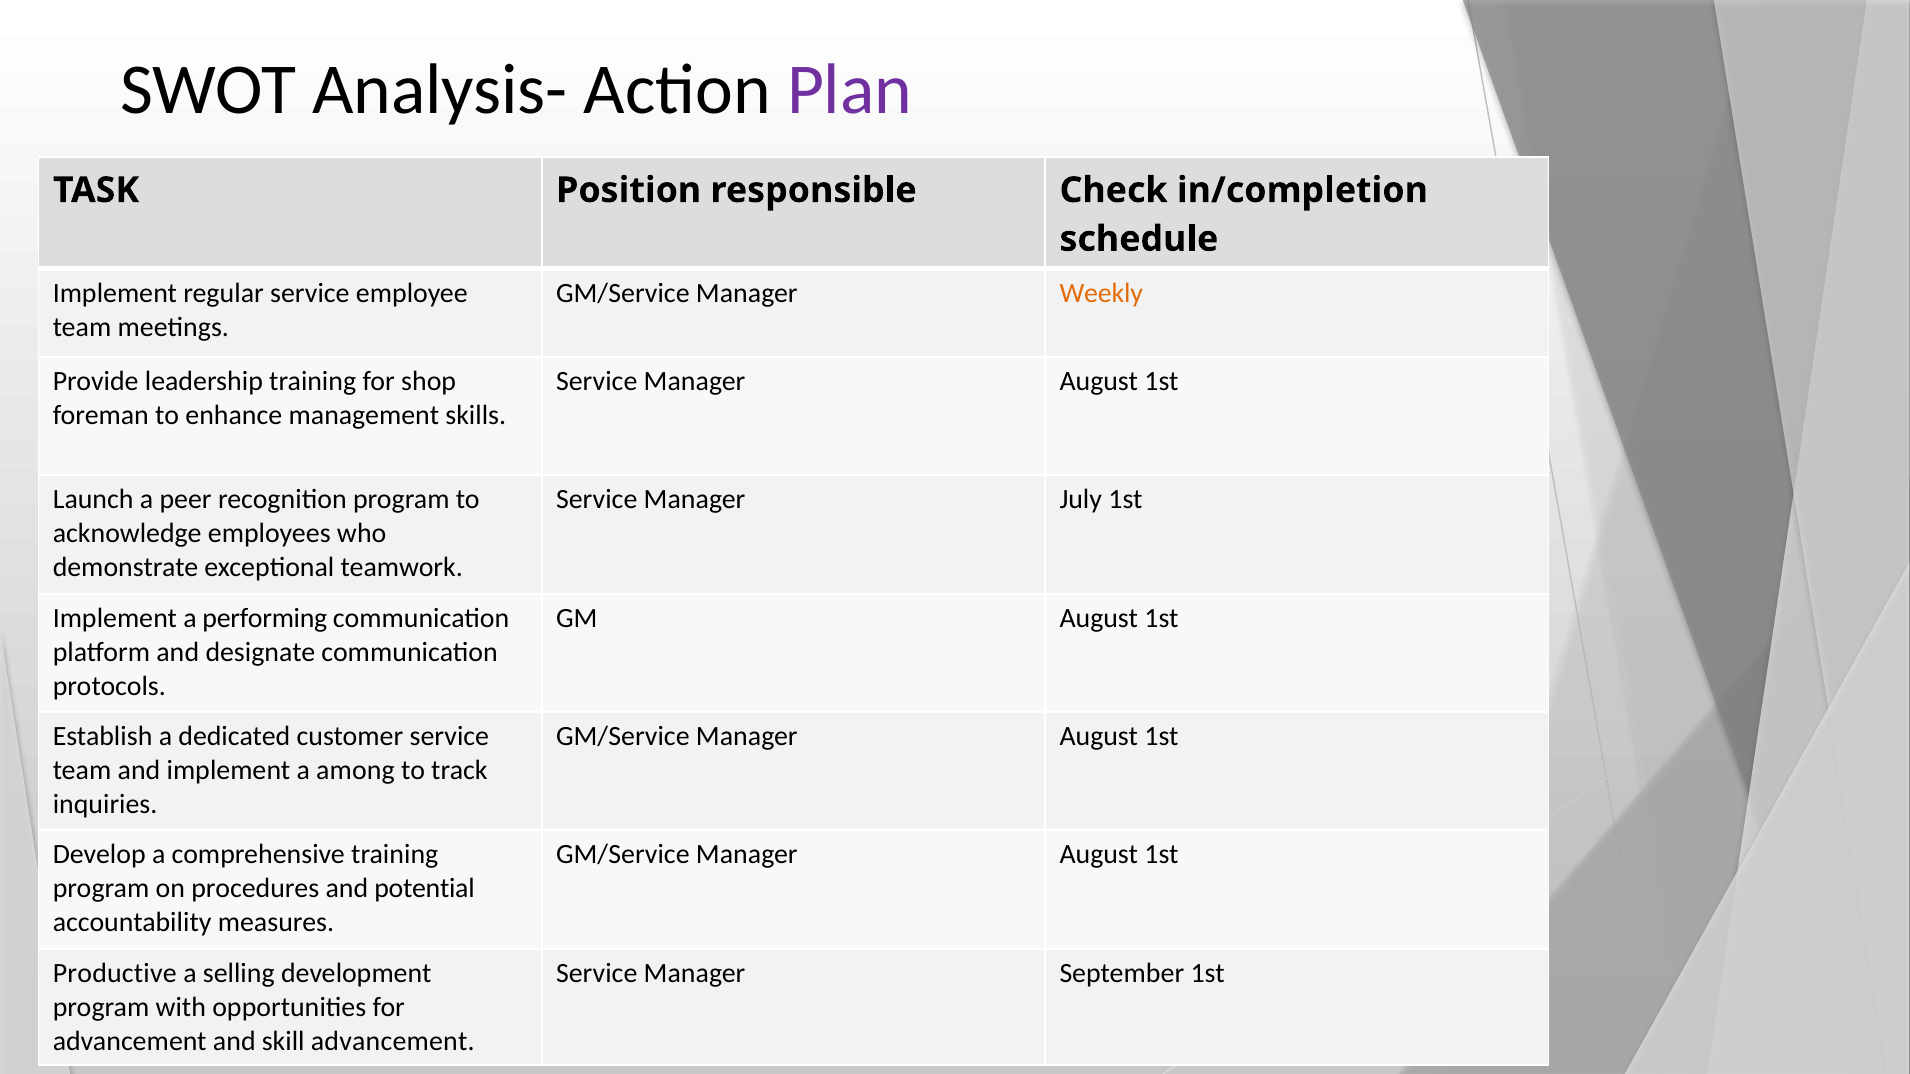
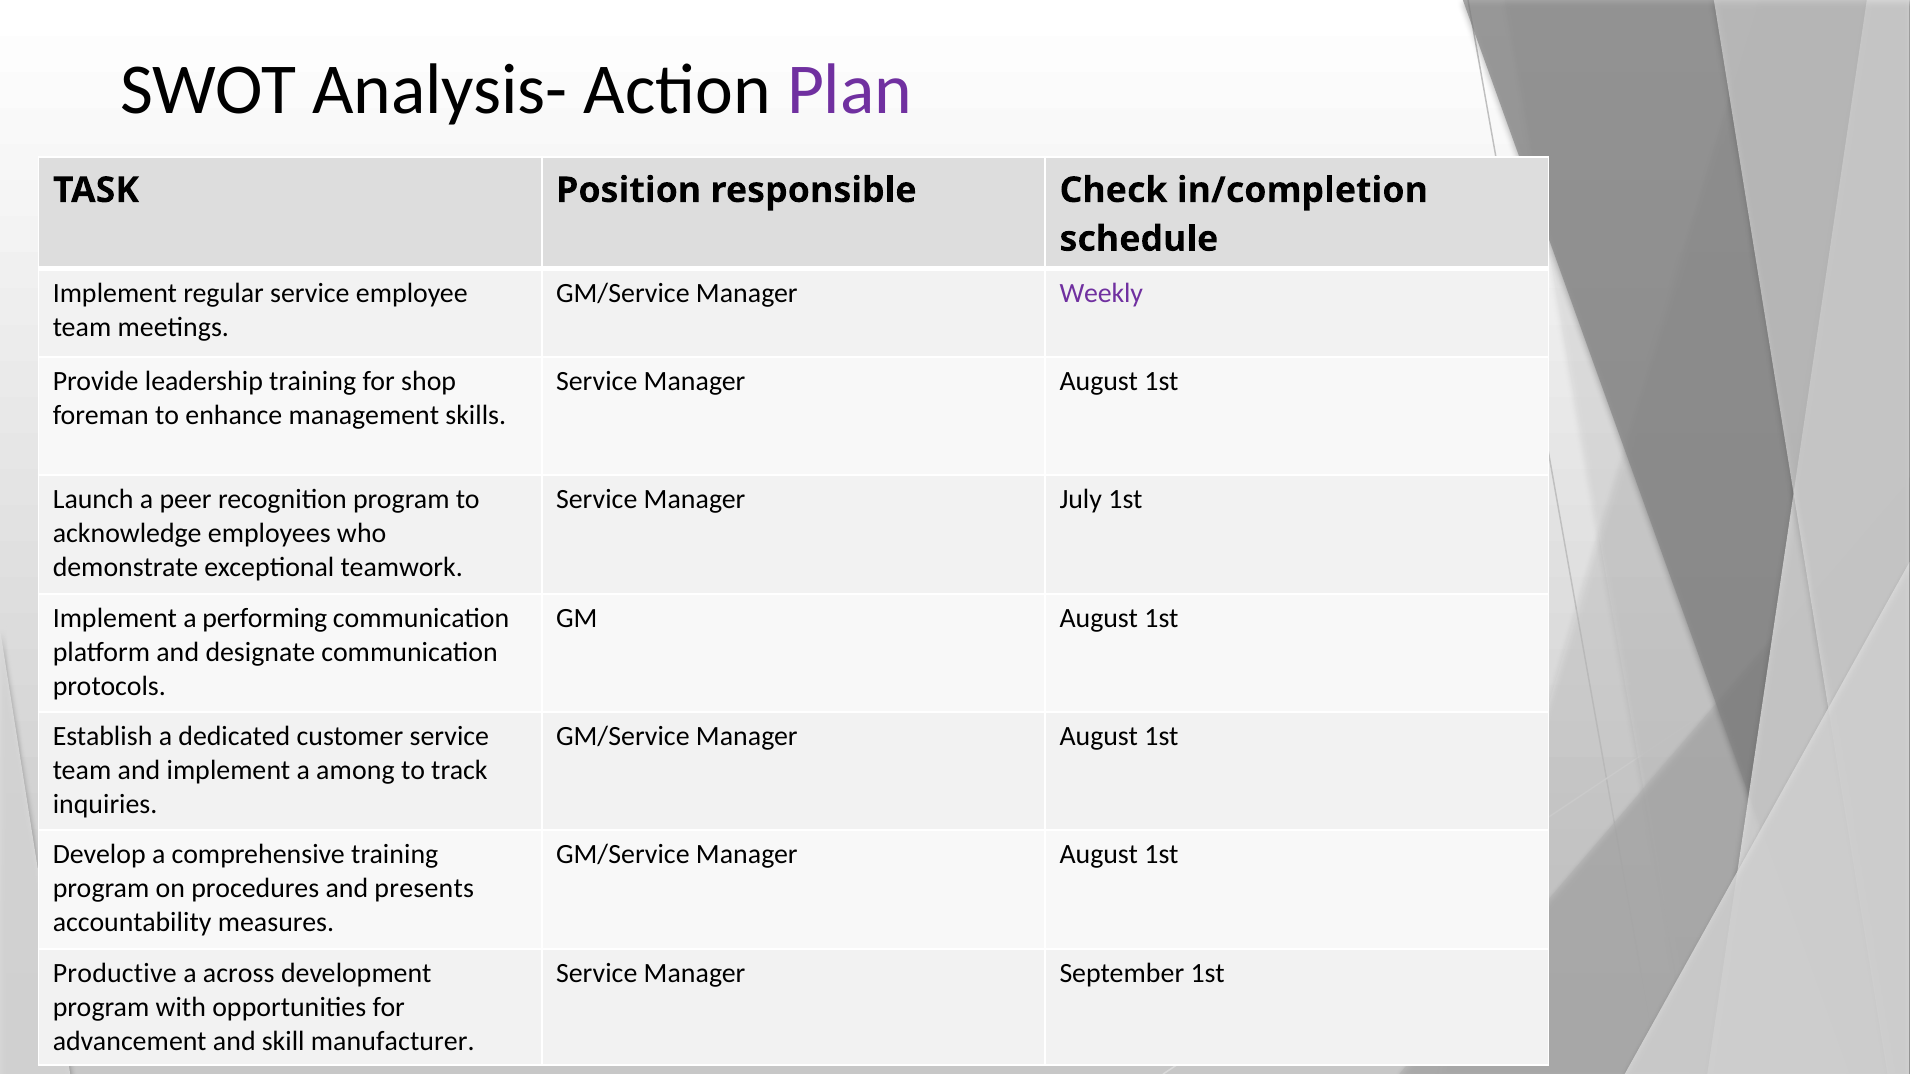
Weekly colour: orange -> purple
potential: potential -> presents
selling: selling -> across
skill advancement: advancement -> manufacturer
